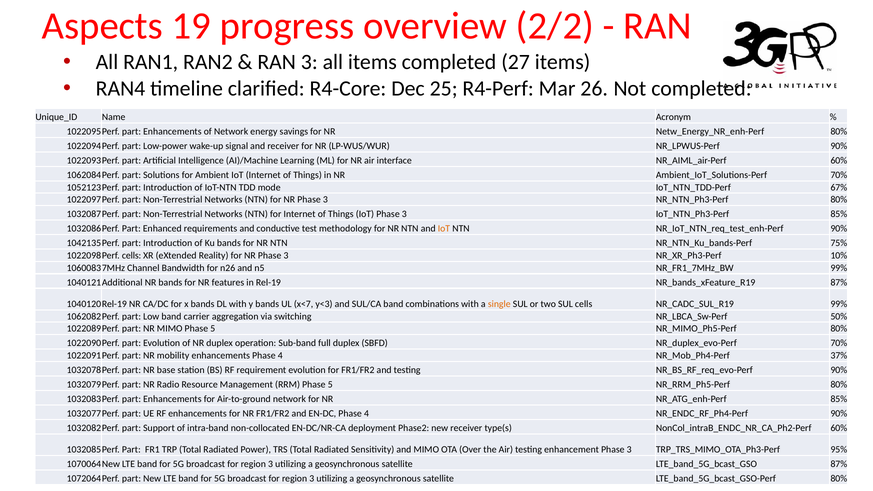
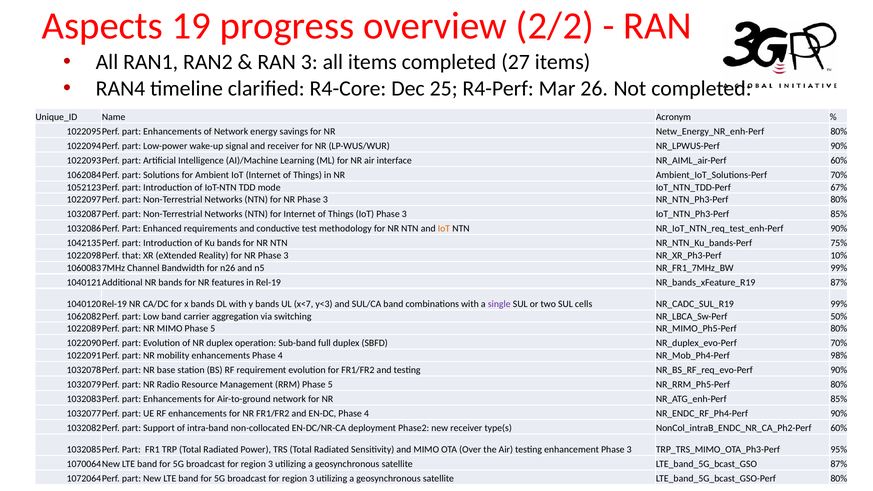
cells at (132, 256): cells -> that
single colour: orange -> purple
37%: 37% -> 98%
